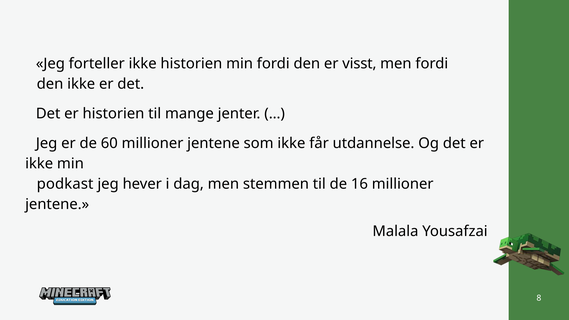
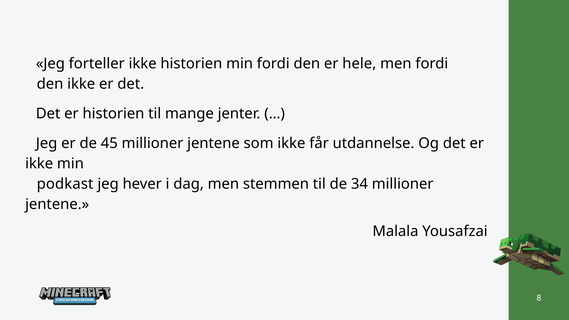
visst: visst -> hele
60: 60 -> 45
16: 16 -> 34
